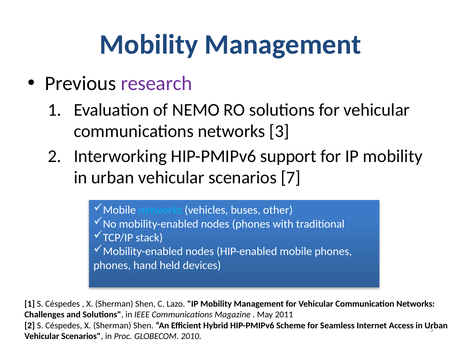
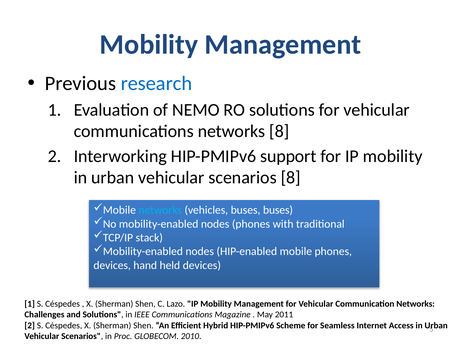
research colour: purple -> blue
networks 3: 3 -> 8
scenarios 7: 7 -> 8
buses other: other -> buses
phones at (112, 266): phones -> devices
